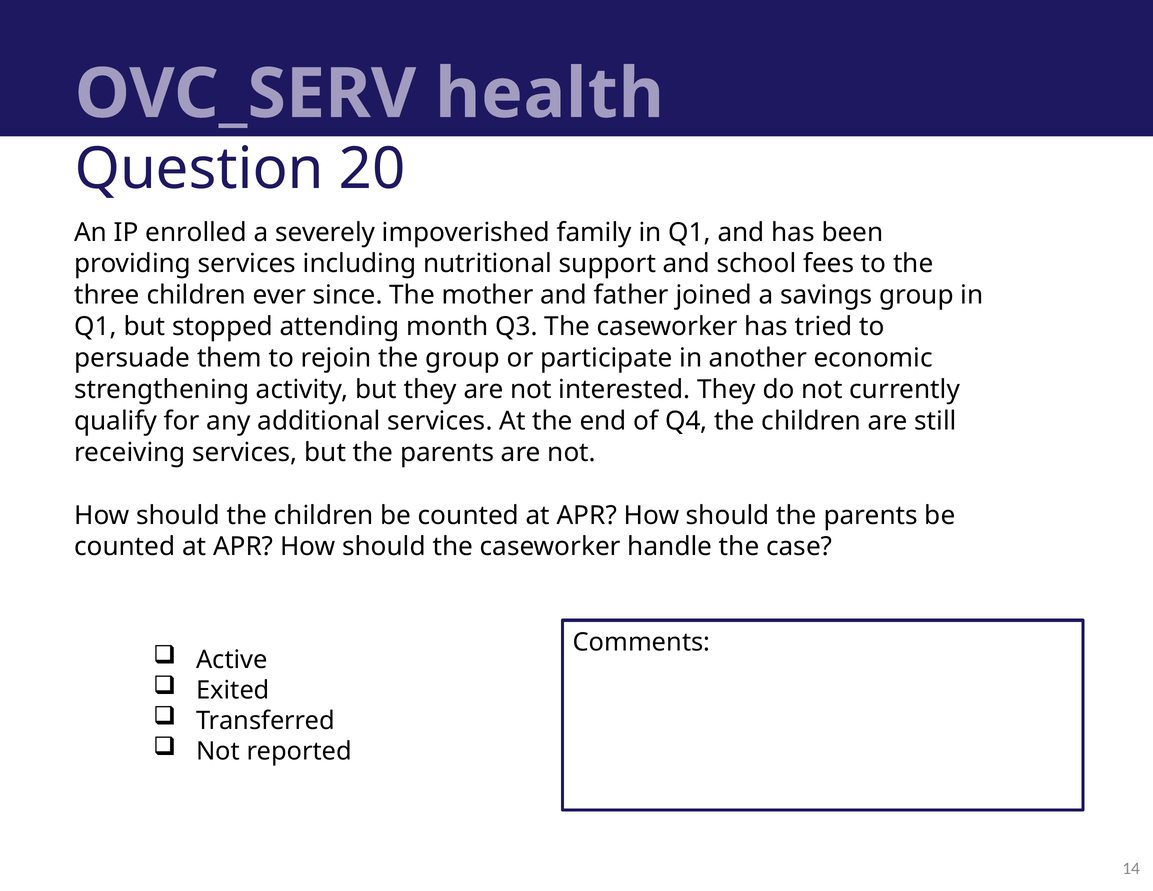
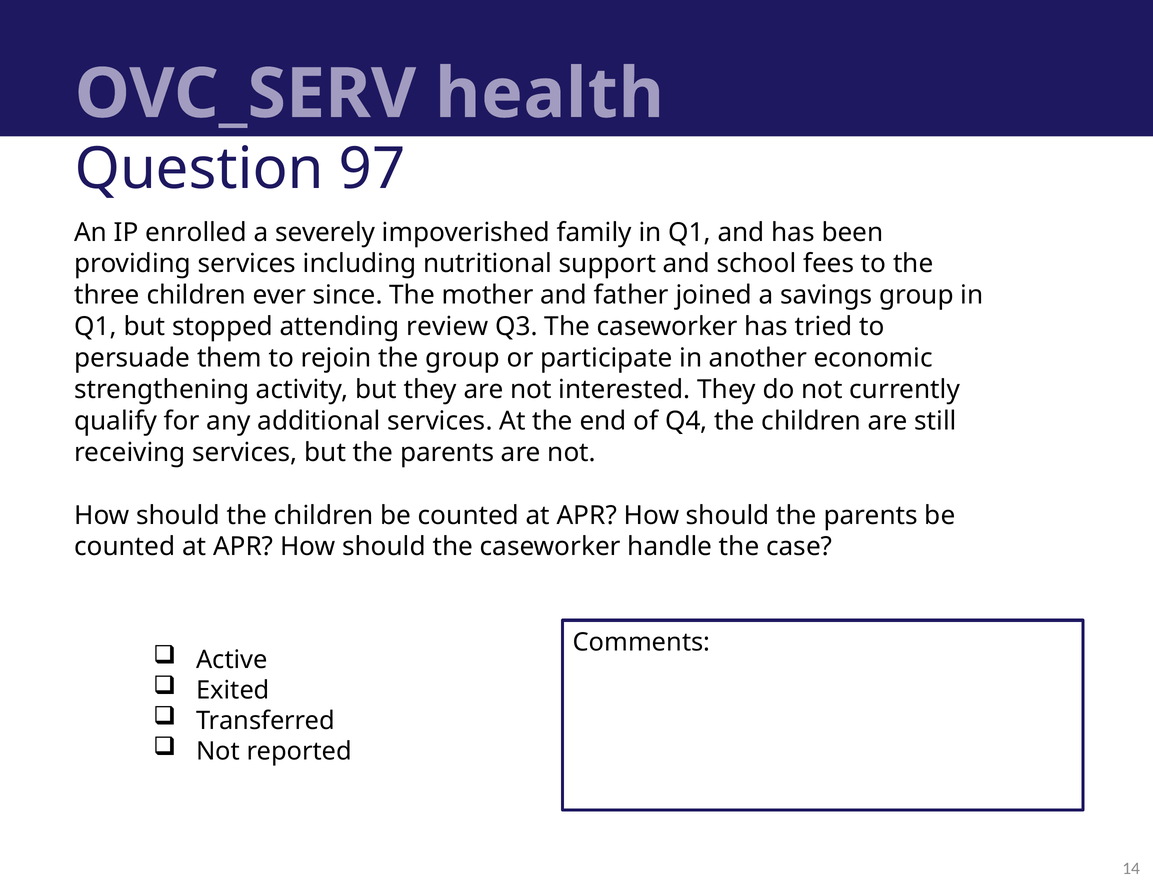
20: 20 -> 97
month: month -> review
